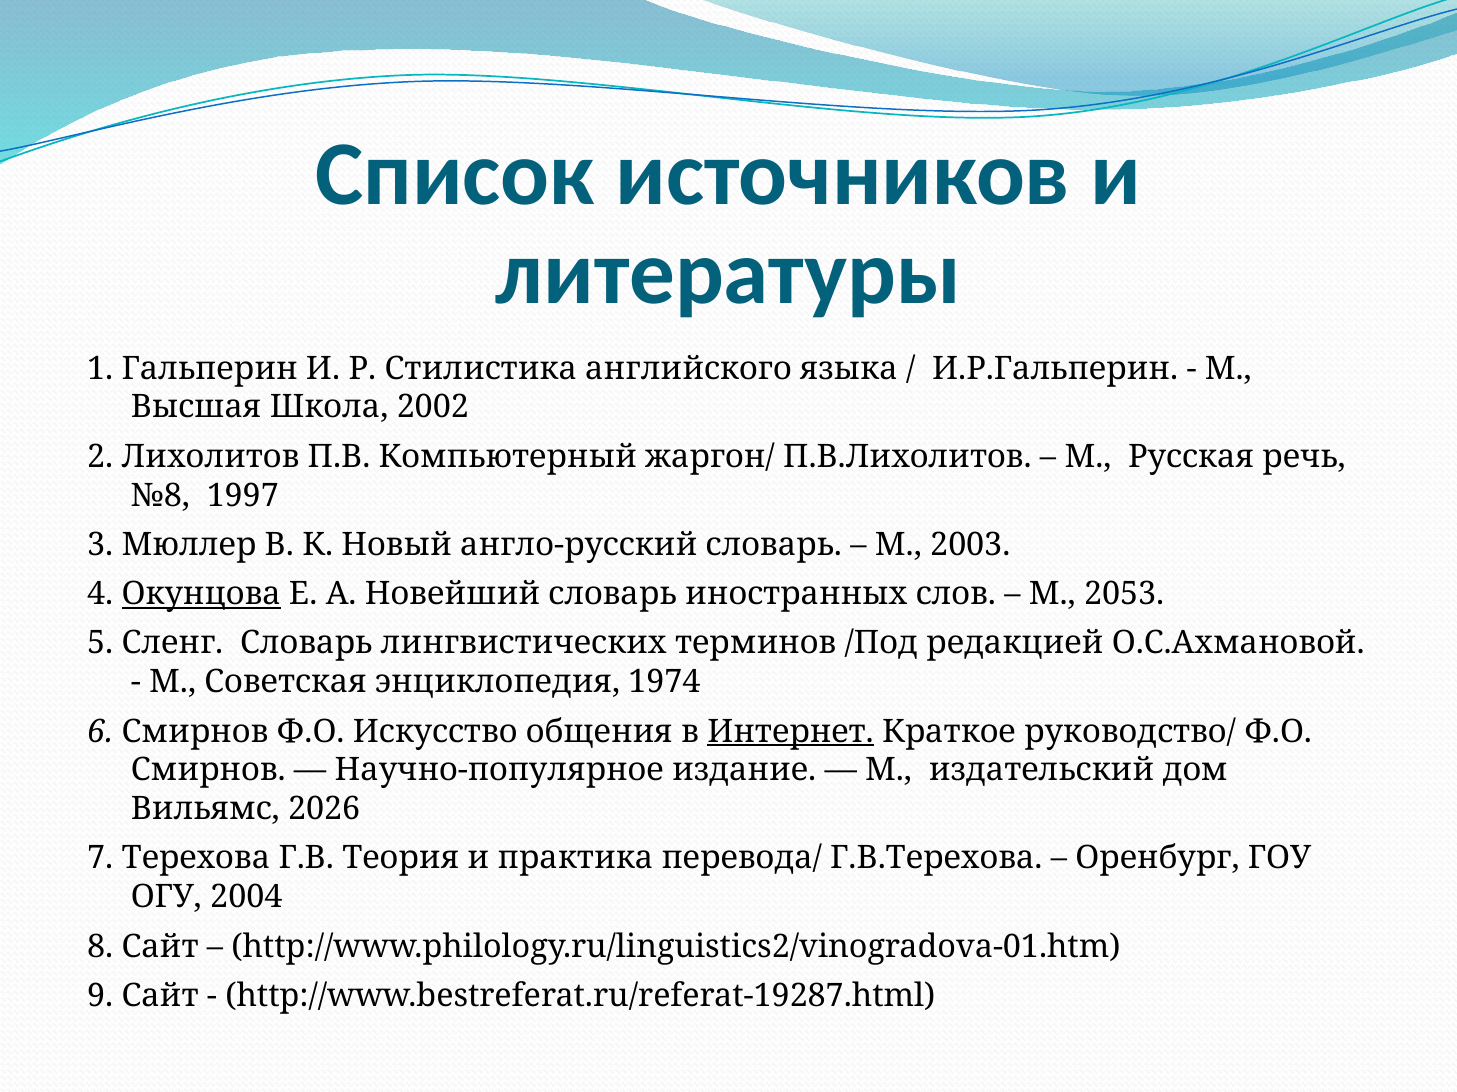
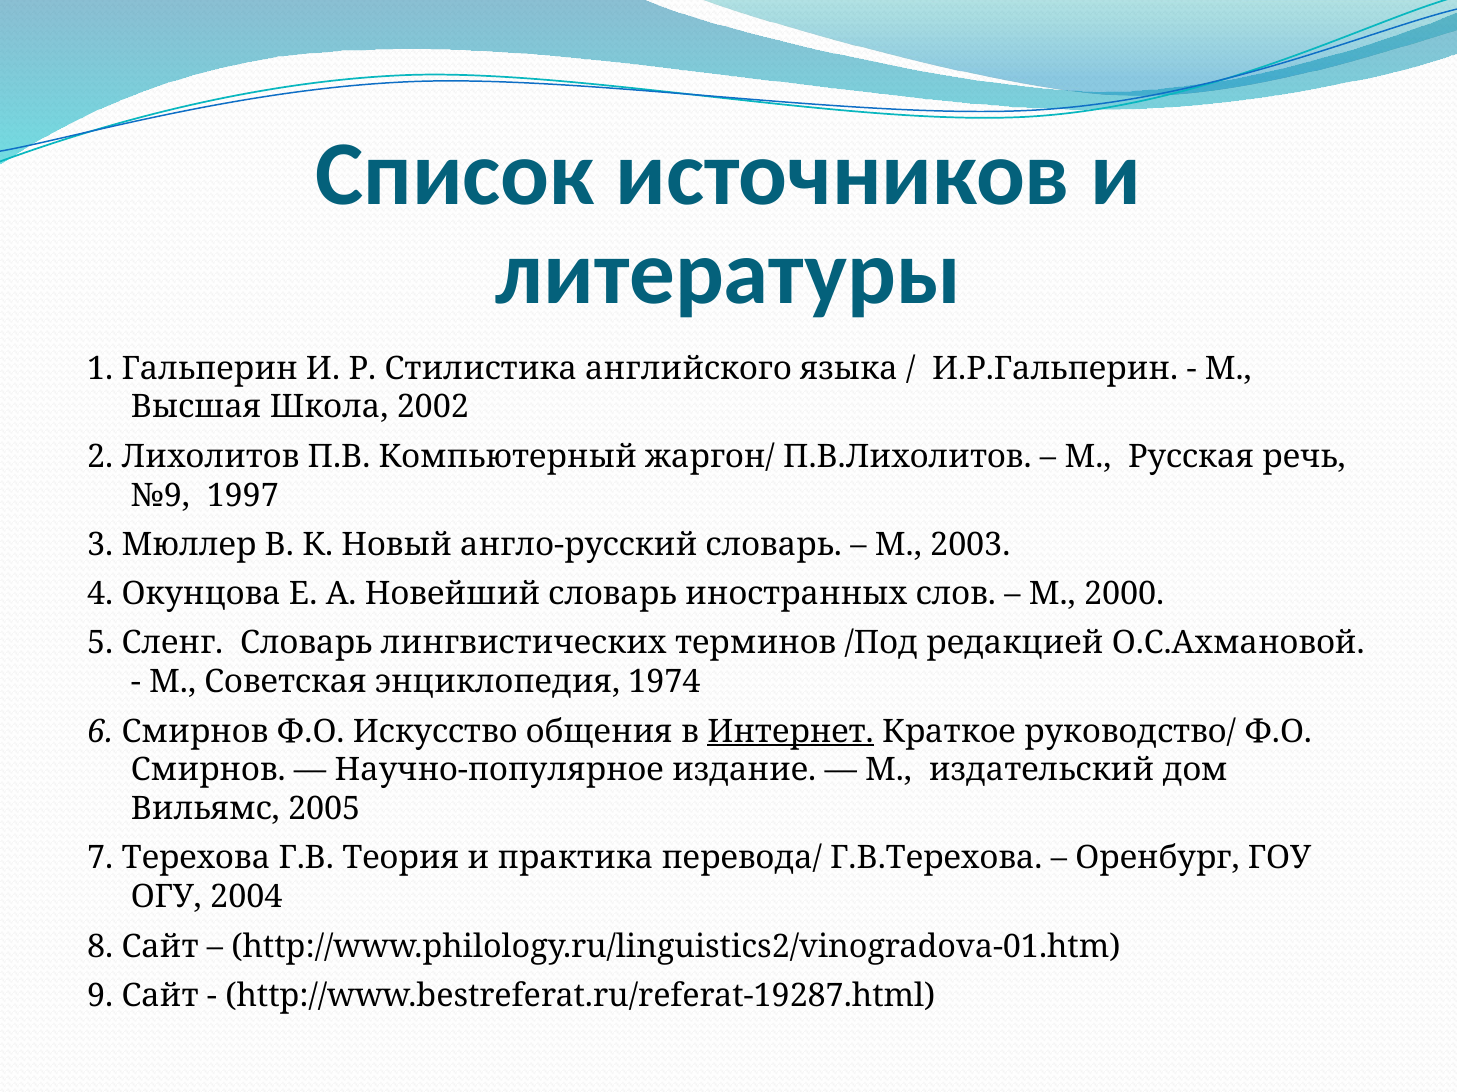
№8: №8 -> №9
Окунцова underline: present -> none
2053: 2053 -> 2000
2026: 2026 -> 2005
